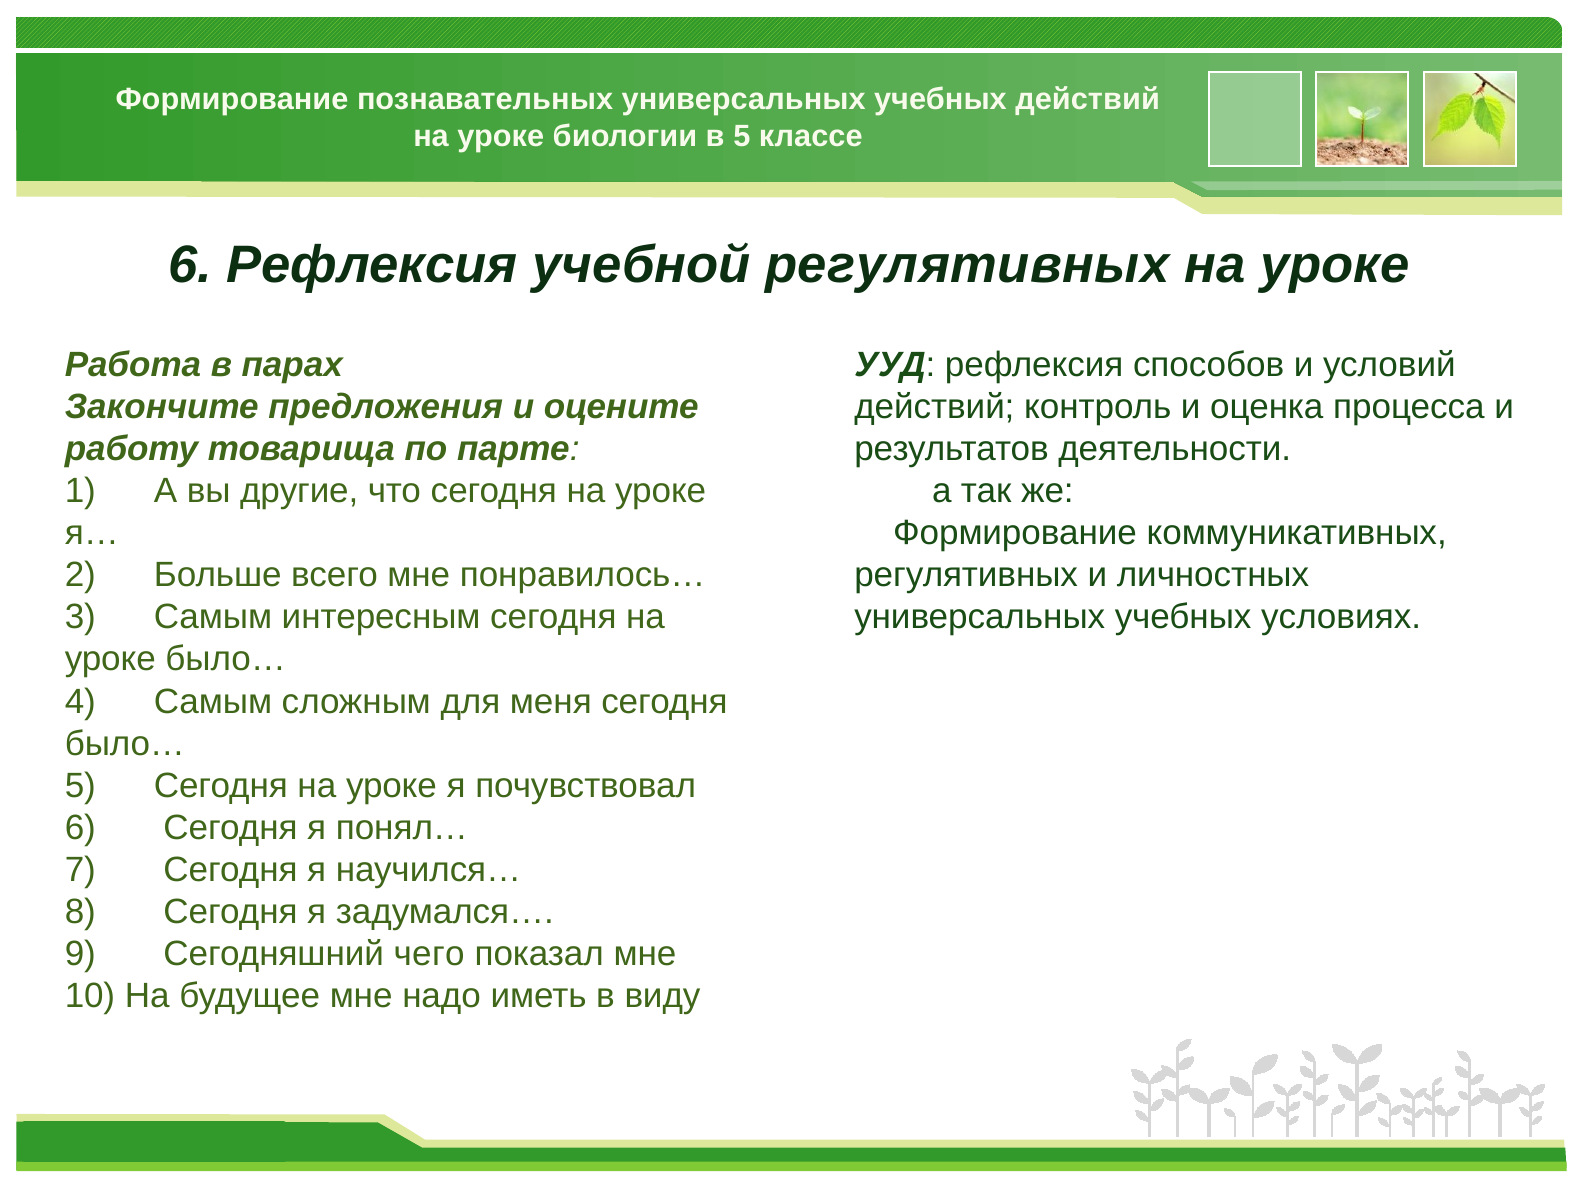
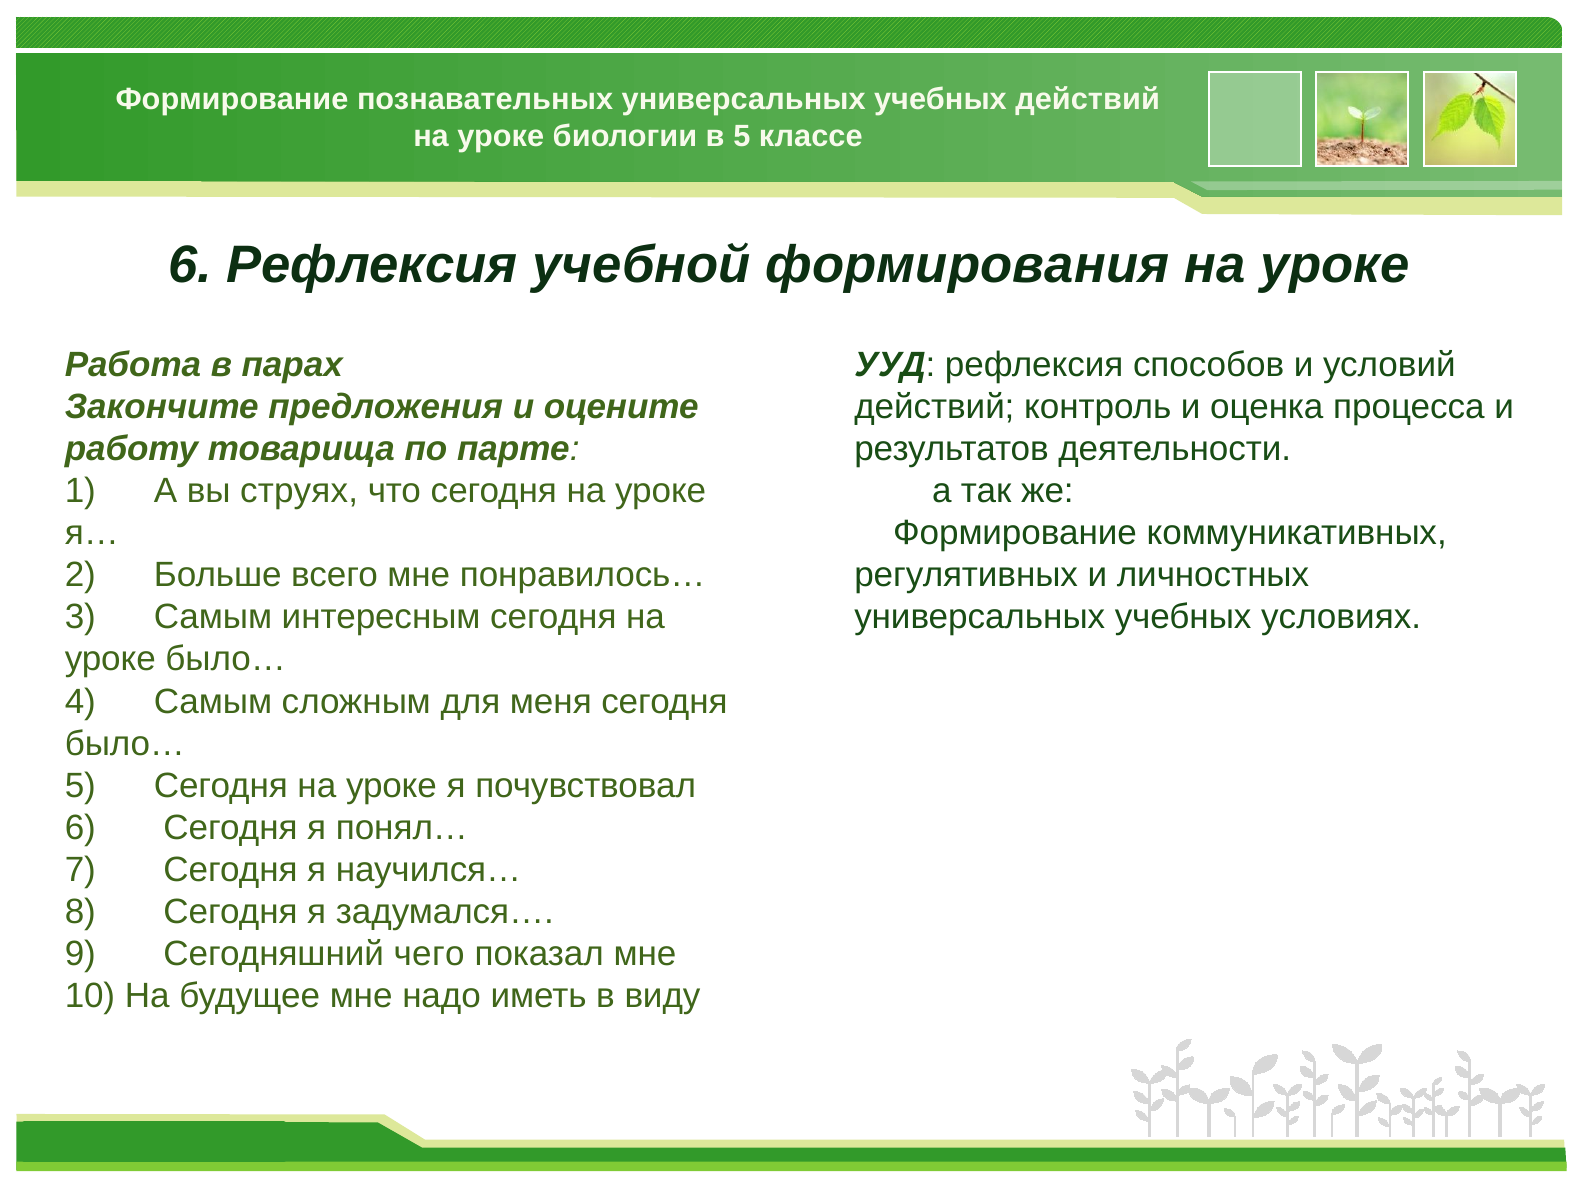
учебной регулятивных: регулятивных -> формирования
другие: другие -> струях
